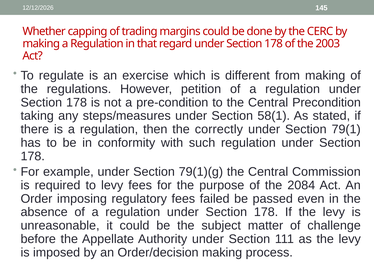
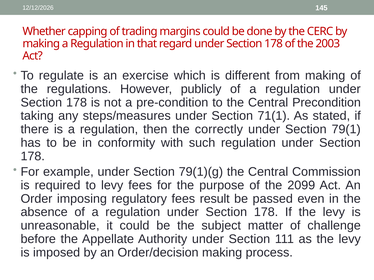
petition: petition -> publicly
58(1: 58(1 -> 71(1
2084: 2084 -> 2099
failed: failed -> result
